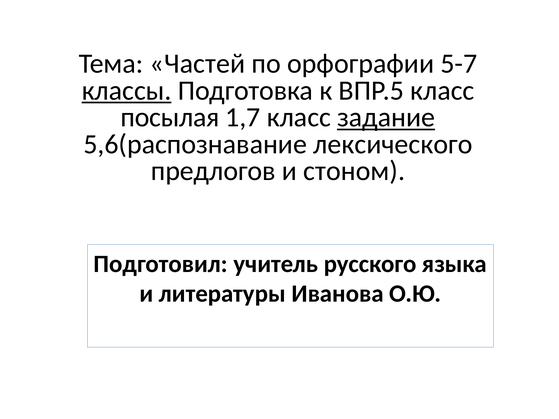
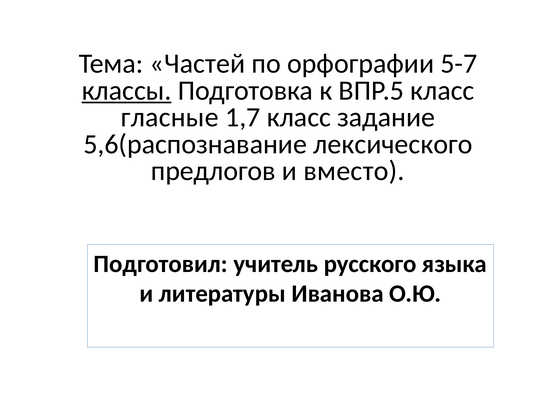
посылая: посылая -> гласные
задание underline: present -> none
стоном: стоном -> вместо
